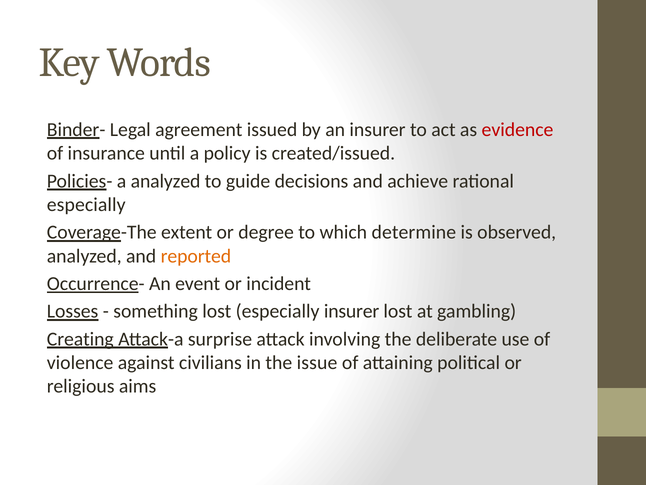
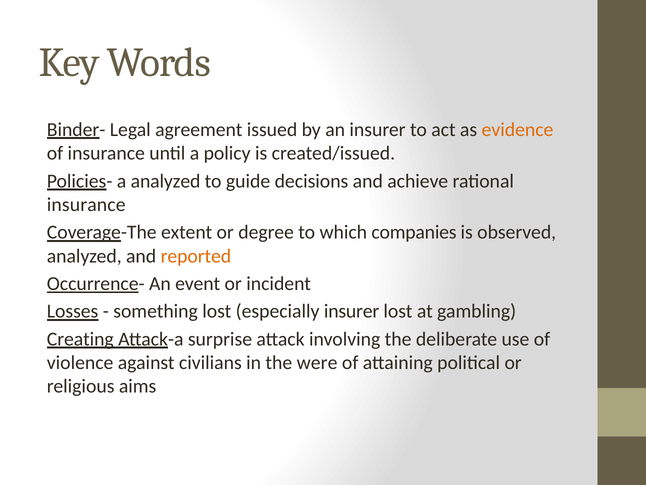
evidence colour: red -> orange
especially at (86, 204): especially -> insurance
determine: determine -> companies
issue: issue -> were
